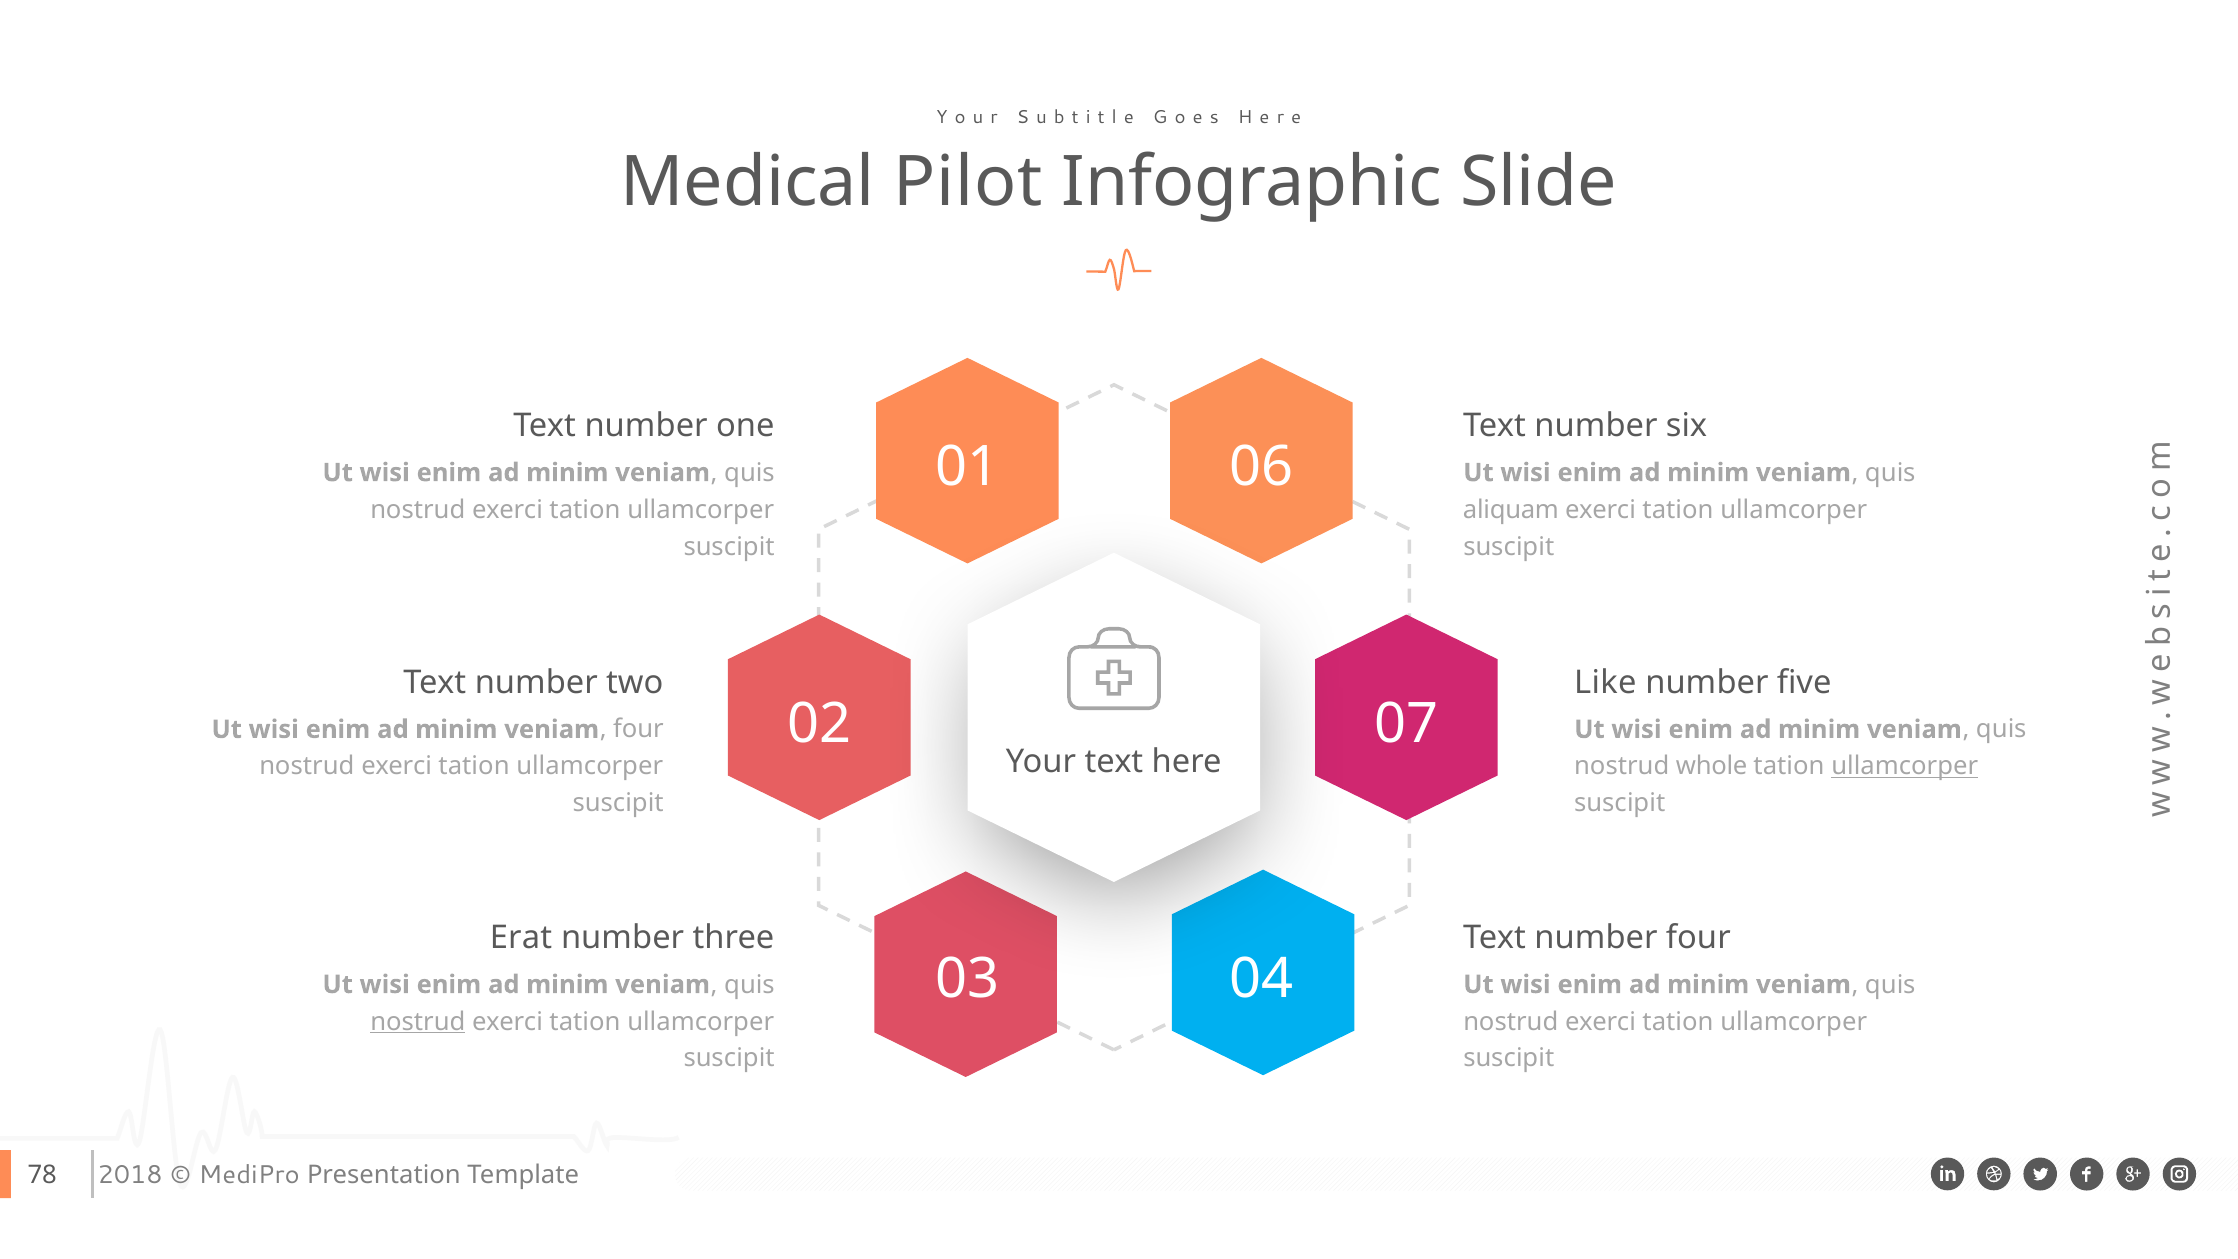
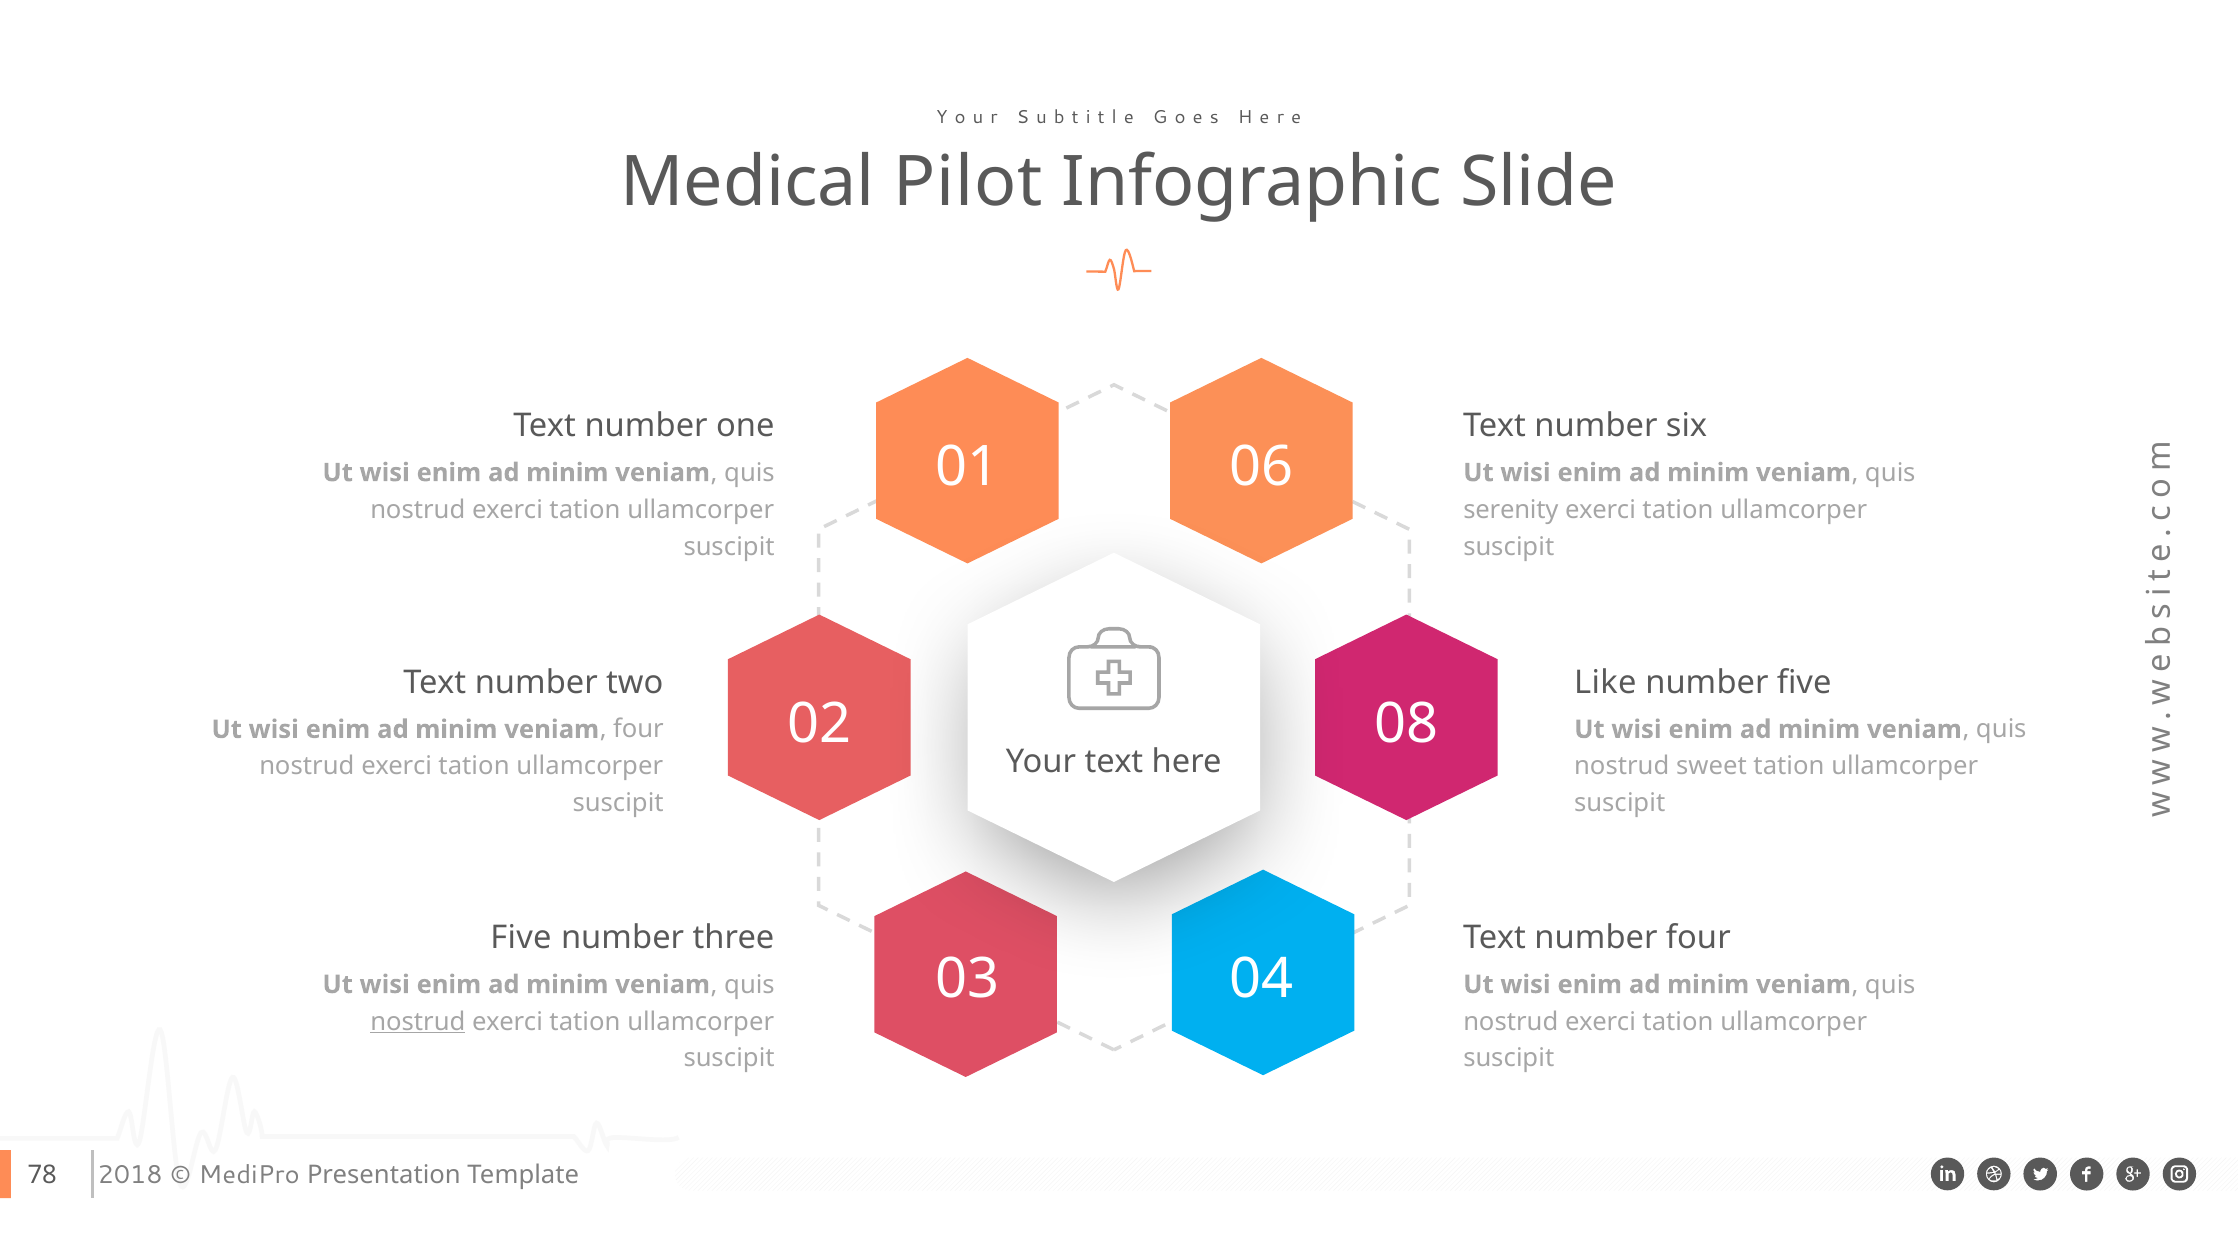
aliquam: aliquam -> serenity
07: 07 -> 08
whole: whole -> sweet
ullamcorper at (1905, 766) underline: present -> none
Erat at (521, 937): Erat -> Five
